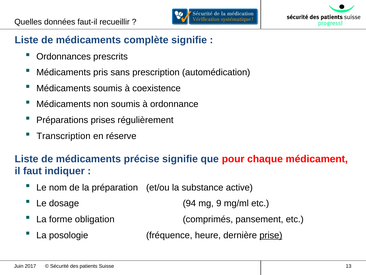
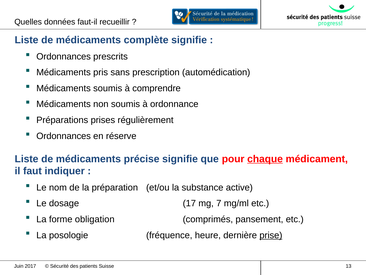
coexistence: coexistence -> comprendre
Transcription at (64, 136): Transcription -> Ordonnances
chaque underline: none -> present
94: 94 -> 17
9: 9 -> 7
